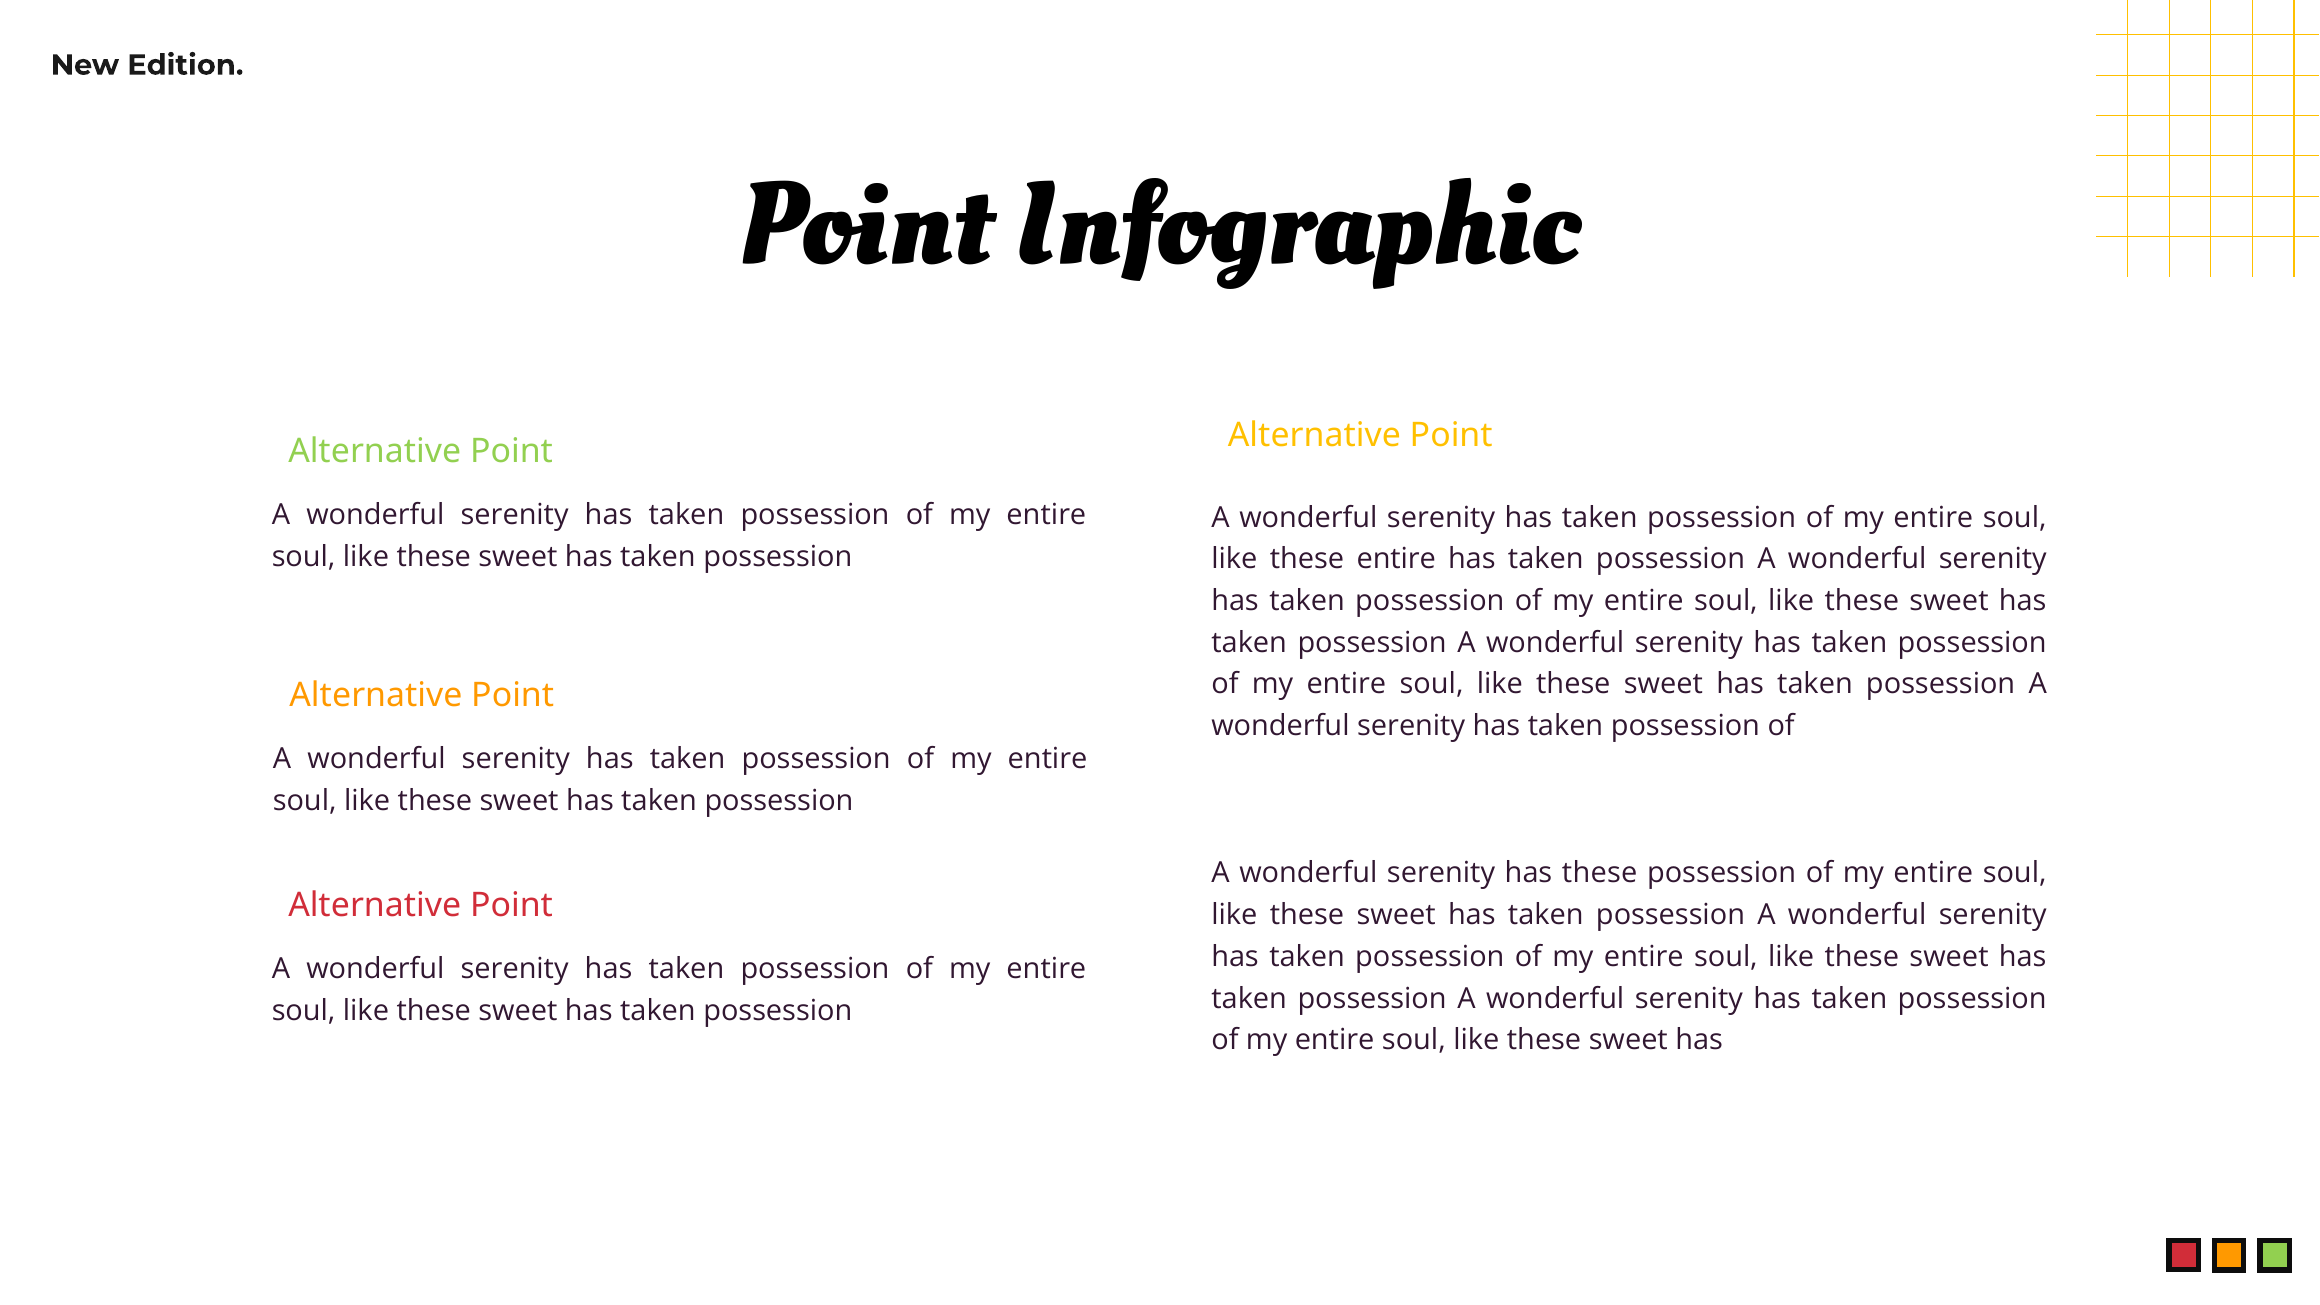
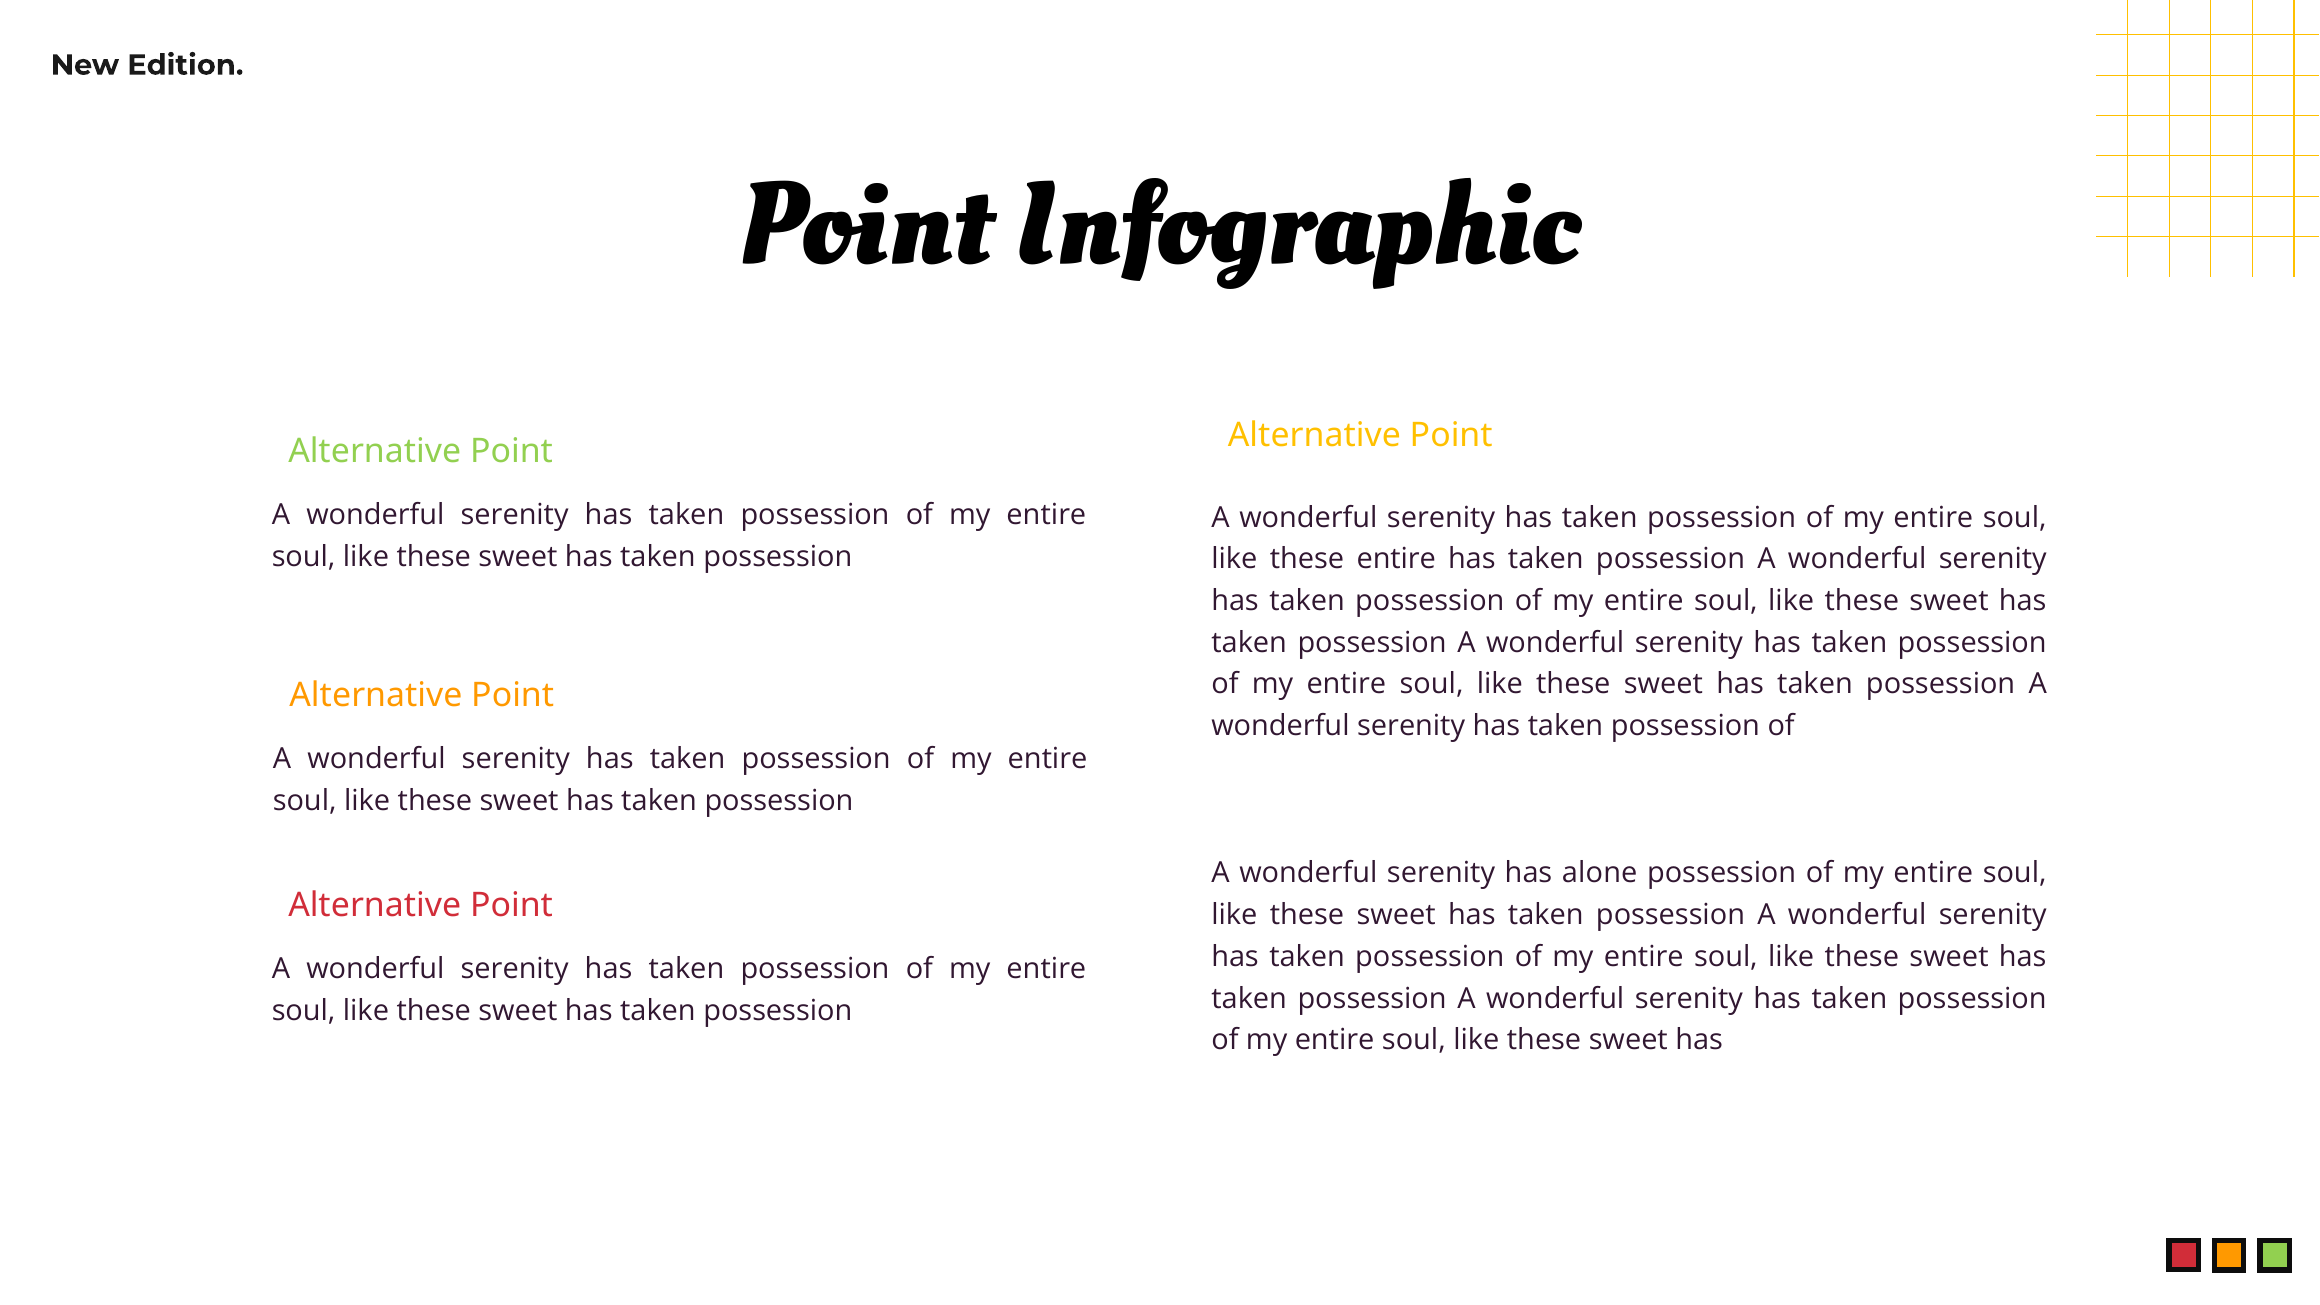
has these: these -> alone
